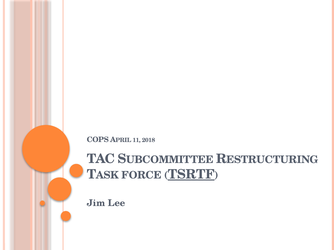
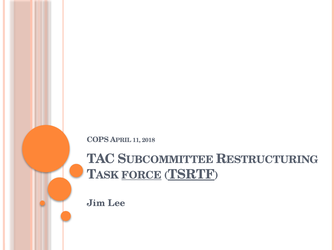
FORCE underline: none -> present
